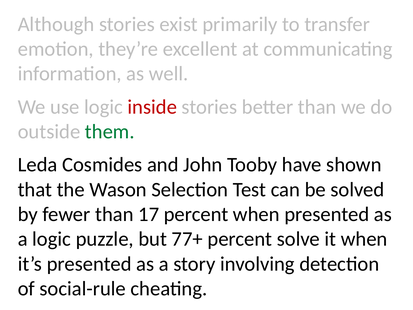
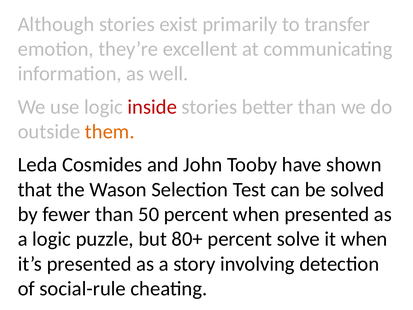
them colour: green -> orange
17: 17 -> 50
77+: 77+ -> 80+
